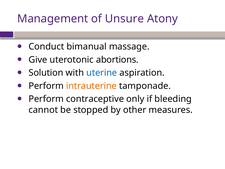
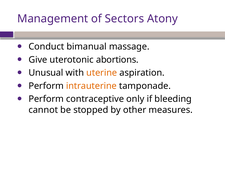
Unsure: Unsure -> Sectors
Solution: Solution -> Unusual
uterine colour: blue -> orange
